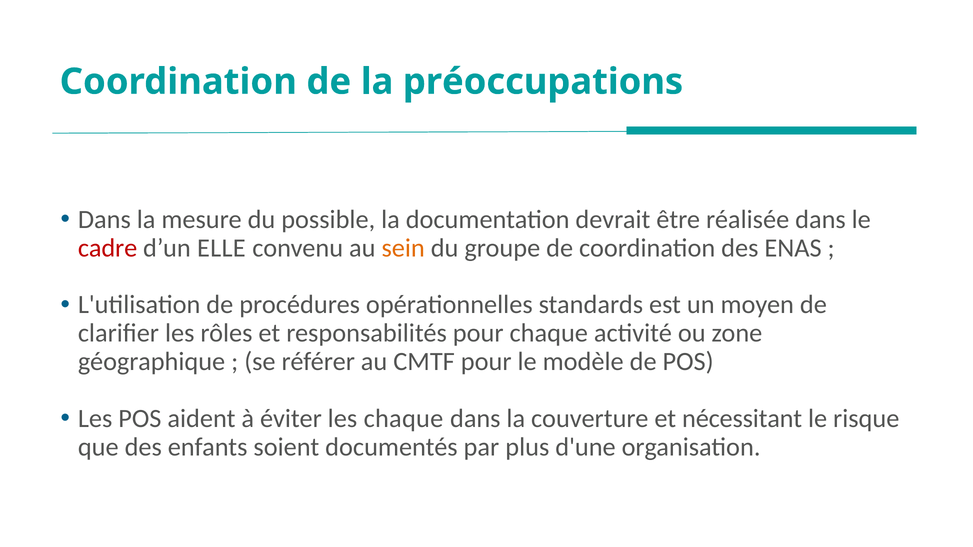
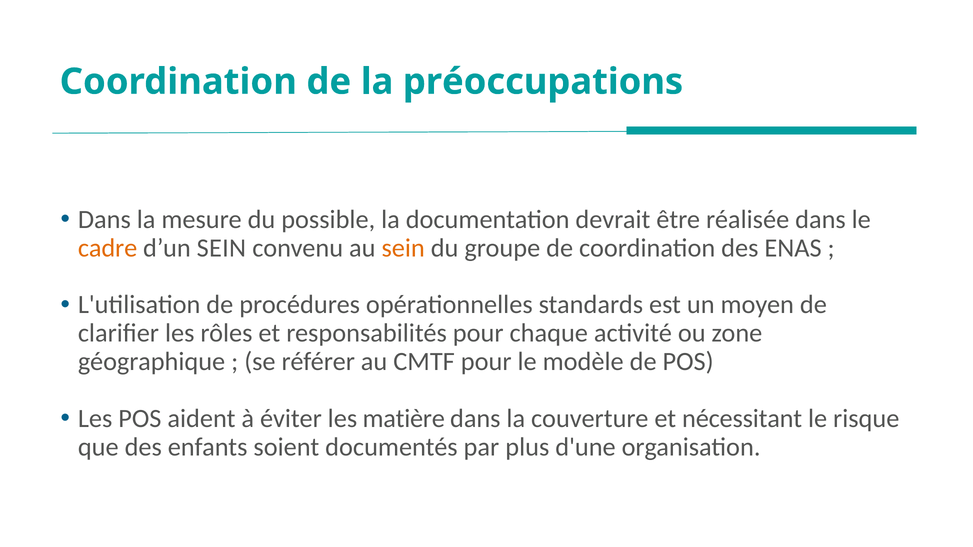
cadre colour: red -> orange
d’un ELLE: ELLE -> SEIN
les chaque: chaque -> matière
